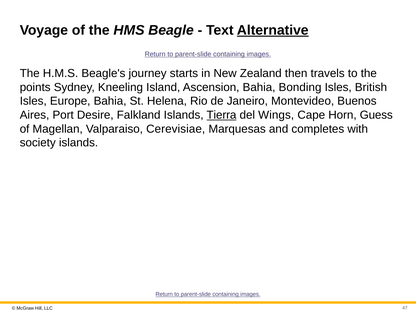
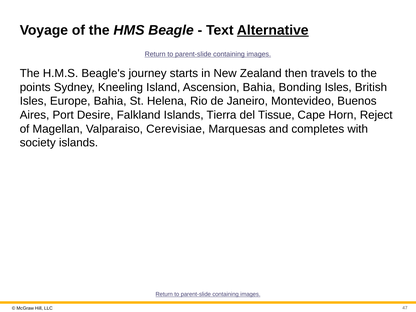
Tierra underline: present -> none
Wings: Wings -> Tissue
Guess: Guess -> Reject
